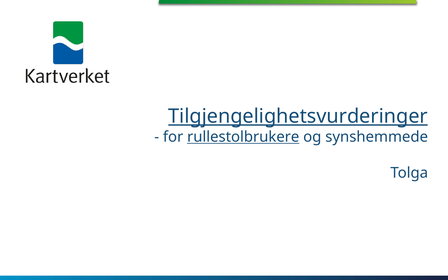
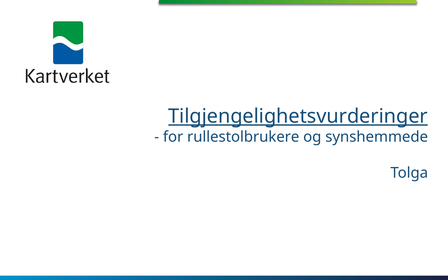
rullestolbrukere underline: present -> none
